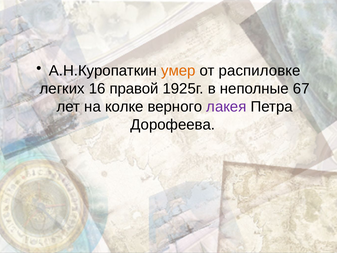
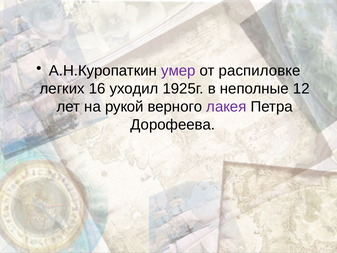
умер colour: orange -> purple
правой: правой -> уходил
67: 67 -> 12
колке: колке -> рукой
